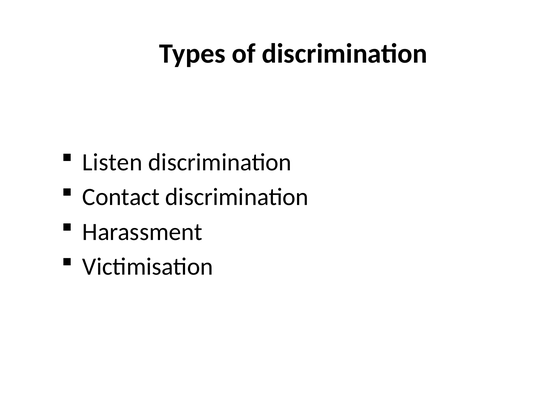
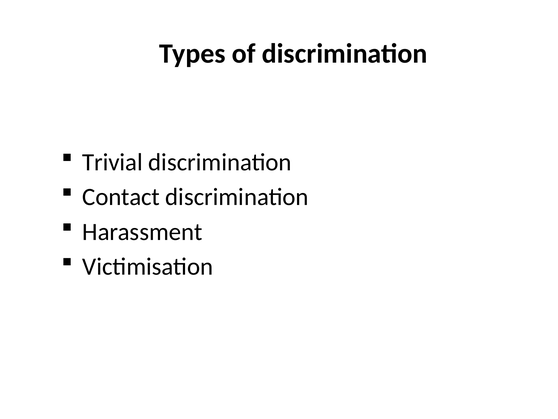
Listen: Listen -> Trivial
